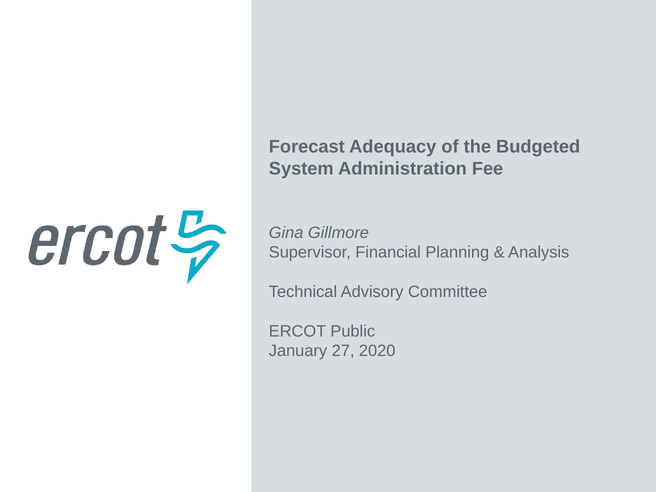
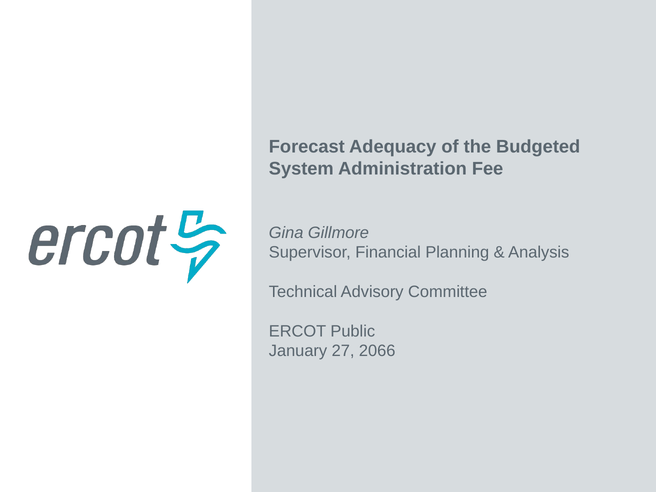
2020: 2020 -> 2066
